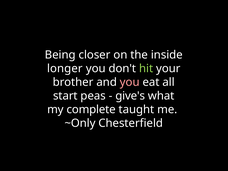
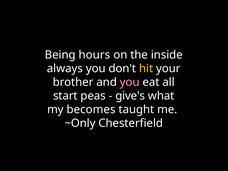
closer: closer -> hours
longer: longer -> always
hit colour: light green -> yellow
complete: complete -> becomes
